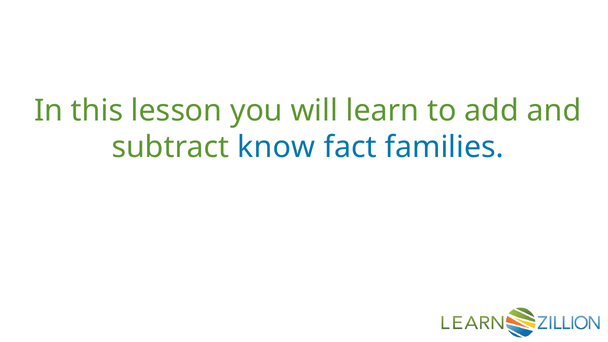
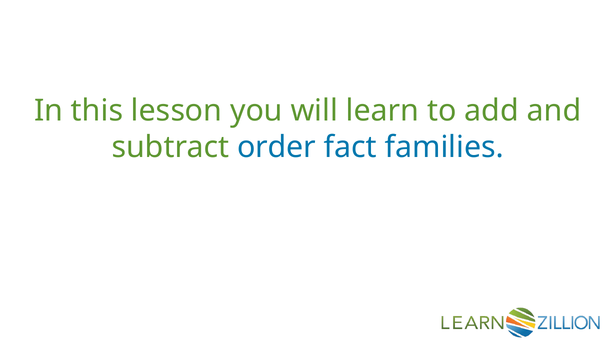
know: know -> order
